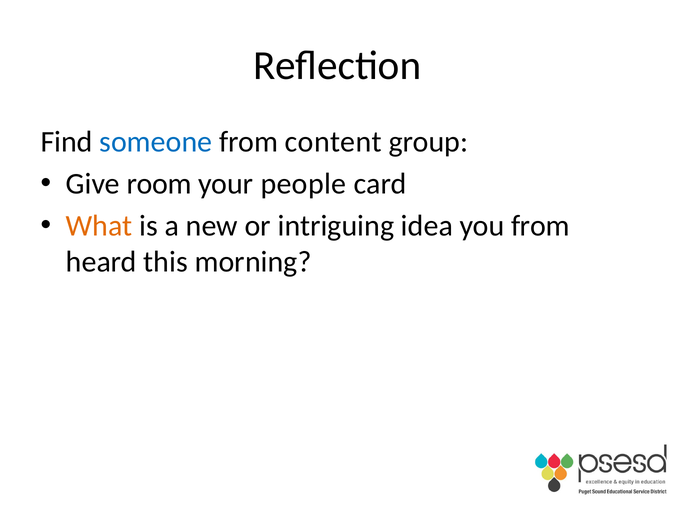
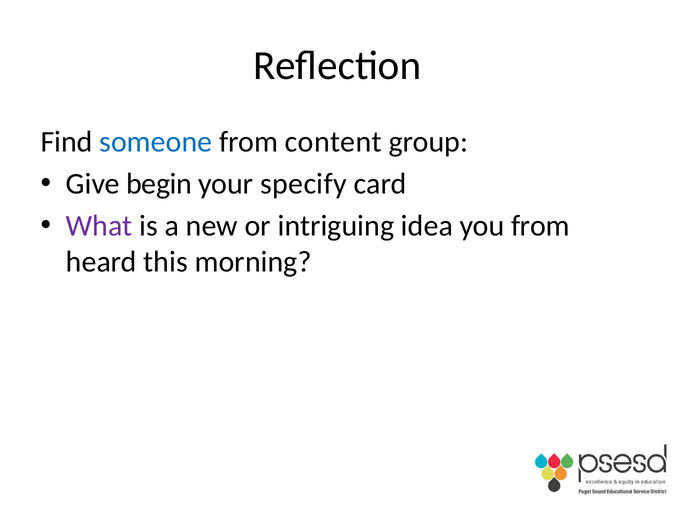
room: room -> begin
people: people -> specify
What colour: orange -> purple
